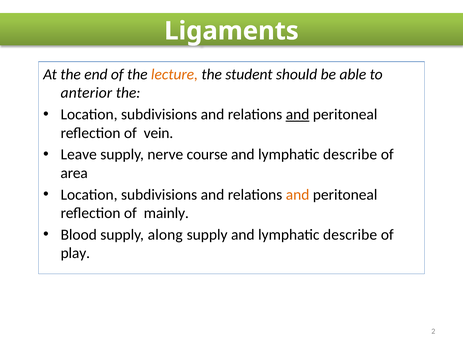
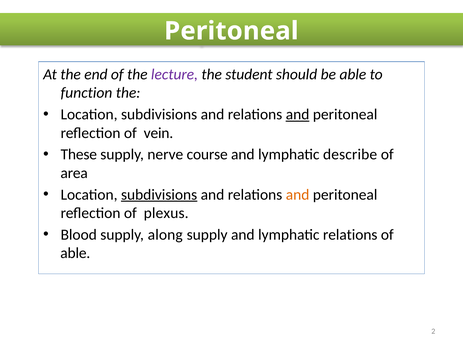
Ligaments at (231, 31): Ligaments -> Peritoneal
lecture colour: orange -> purple
anterior: anterior -> function
Leave: Leave -> These
subdivisions at (159, 195) underline: none -> present
mainly: mainly -> plexus
supply and lymphatic describe: describe -> relations
play at (75, 253): play -> able
